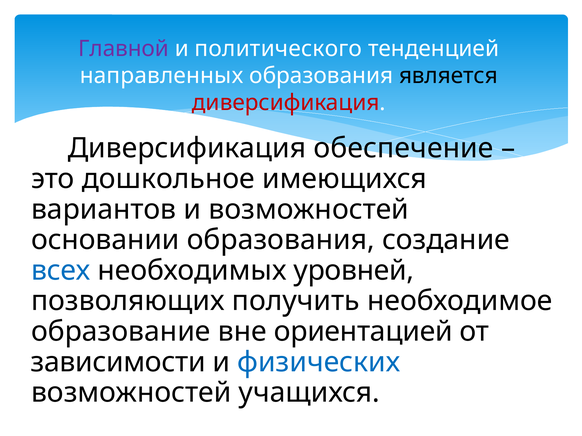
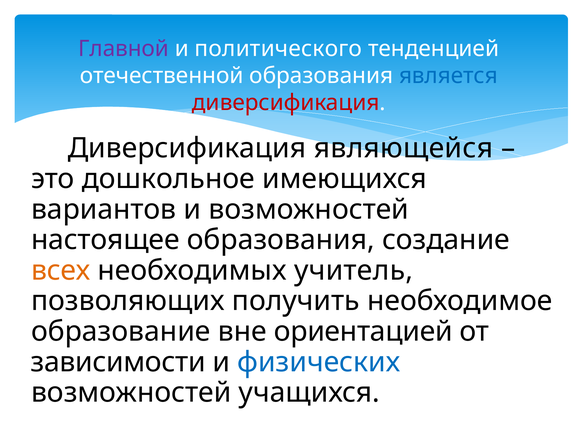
направленных: направленных -> отечественной
является colour: black -> blue
обеспечение: обеспечение -> являющейся
основании: основании -> настоящее
всех colour: blue -> orange
уровней: уровней -> учитель
